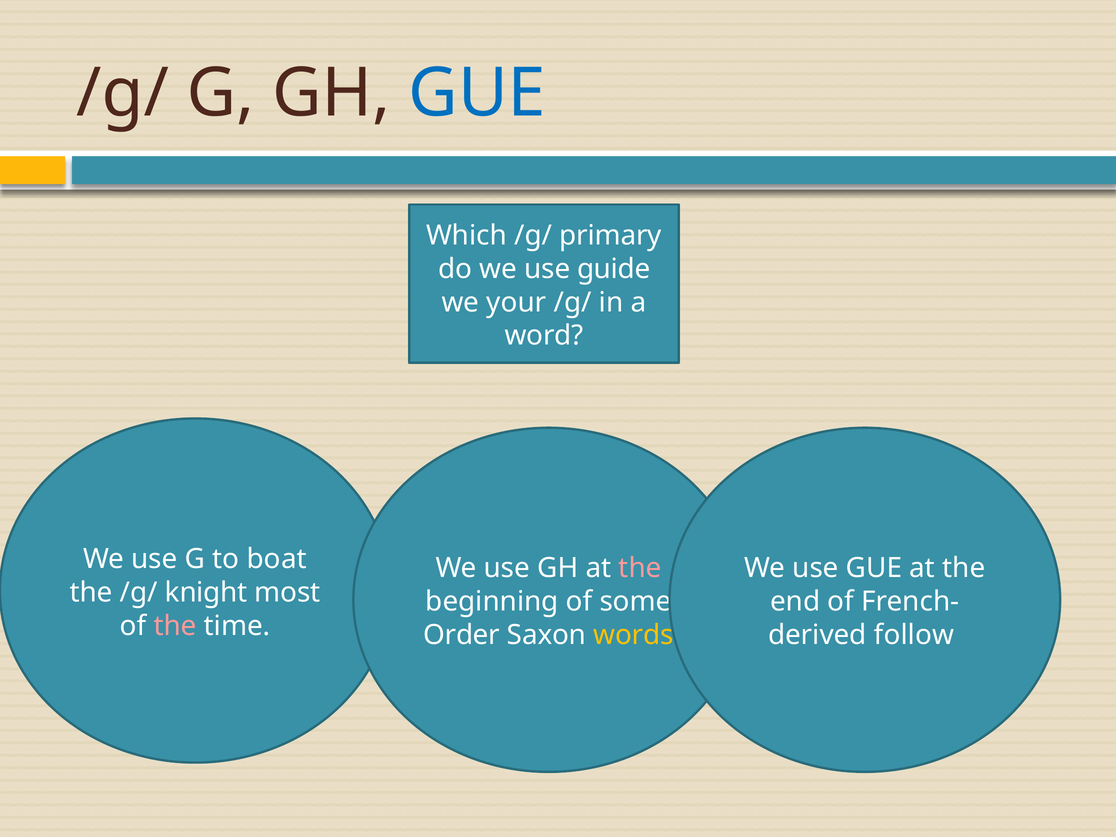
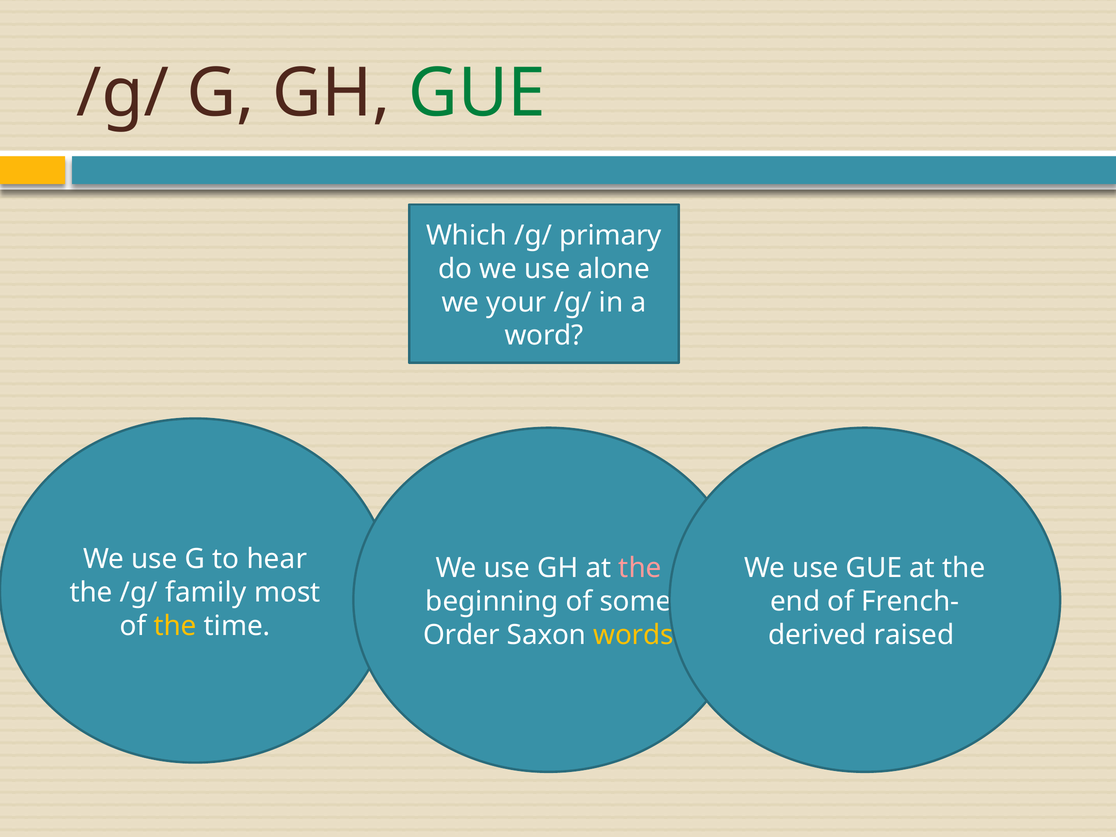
GUE at (477, 93) colour: blue -> green
guide: guide -> alone
boat: boat -> hear
knight: knight -> family
the at (175, 626) colour: pink -> yellow
follow: follow -> raised
